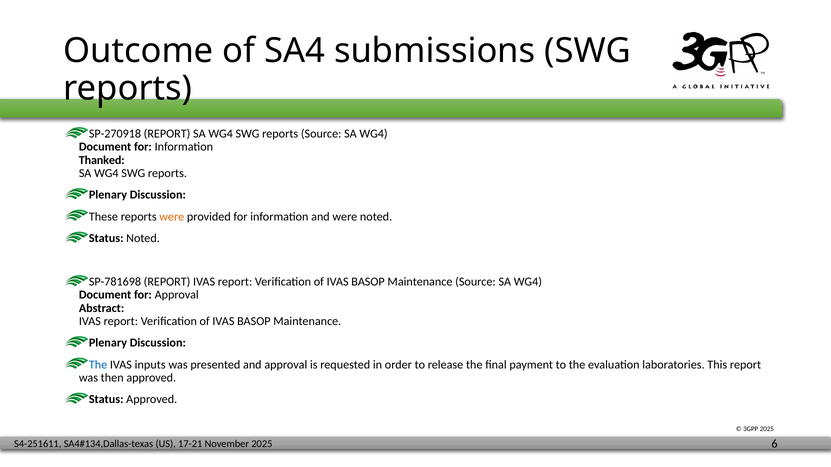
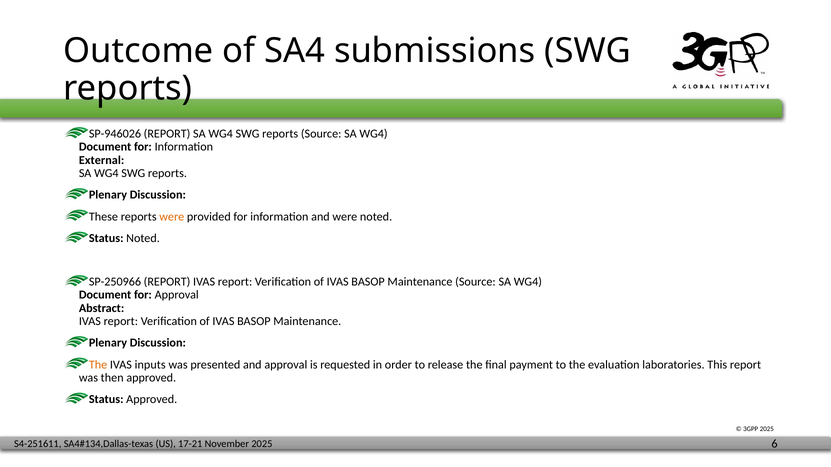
SP-270918: SP-270918 -> SP-946026
Thanked: Thanked -> External
SP-781698: SP-781698 -> SP-250966
The at (98, 365) colour: blue -> orange
